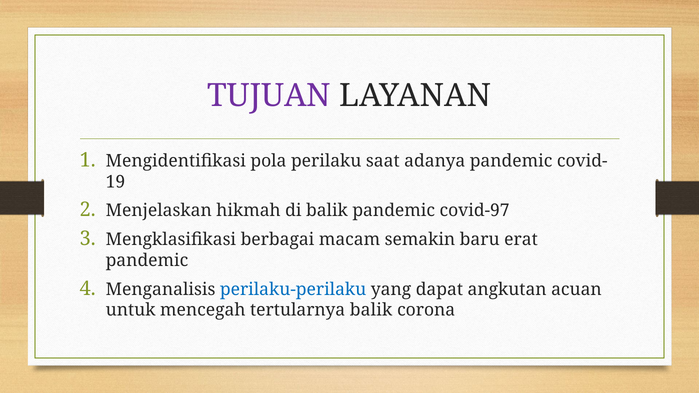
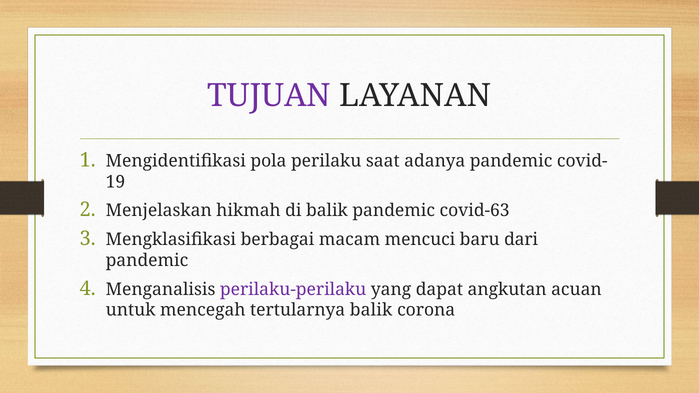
covid-97: covid-97 -> covid-63
semakin: semakin -> mencuci
erat: erat -> dari
perilaku-perilaku colour: blue -> purple
